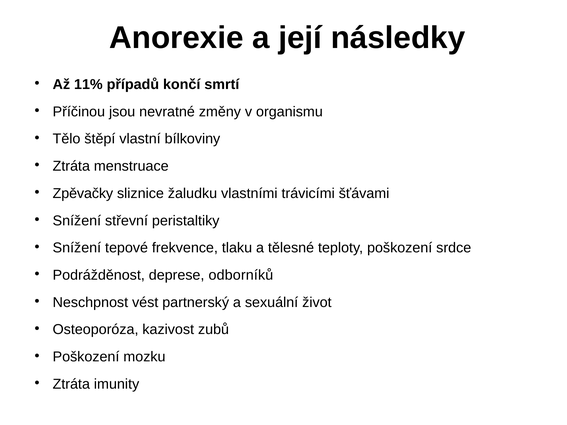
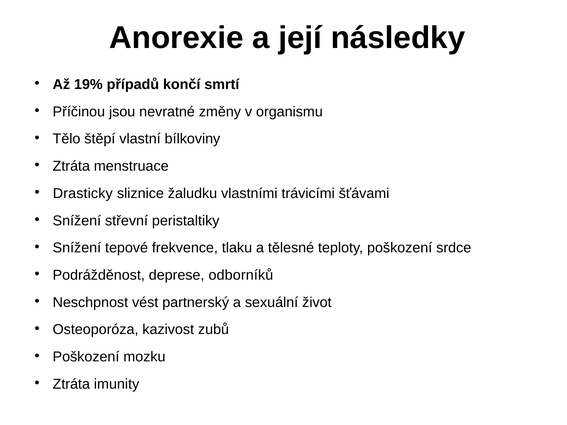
11%: 11% -> 19%
Zpěvačky: Zpěvačky -> Drasticky
